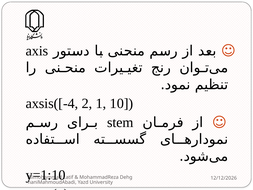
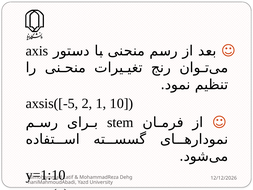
axsis([-4: axsis([-4 -> axsis([-5
